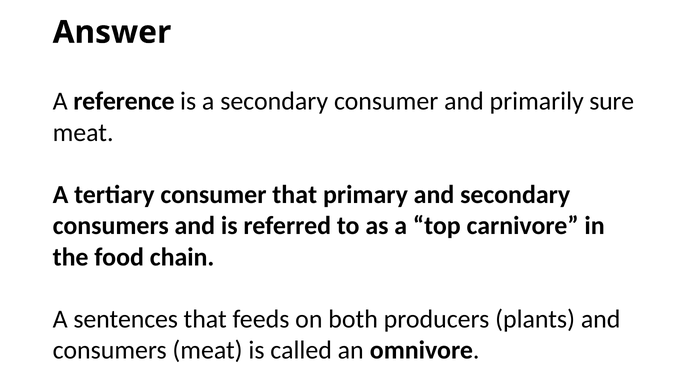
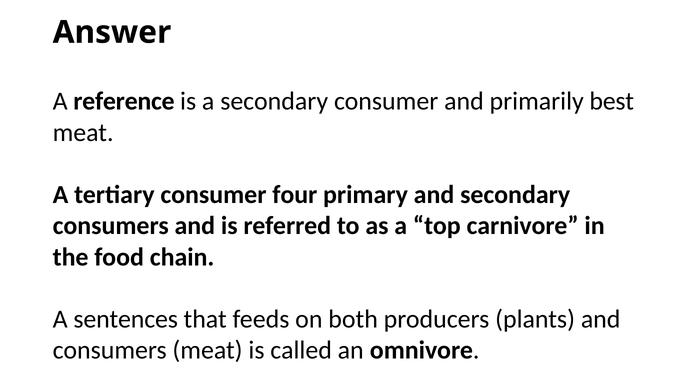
sure: sure -> best
consumer that: that -> four
